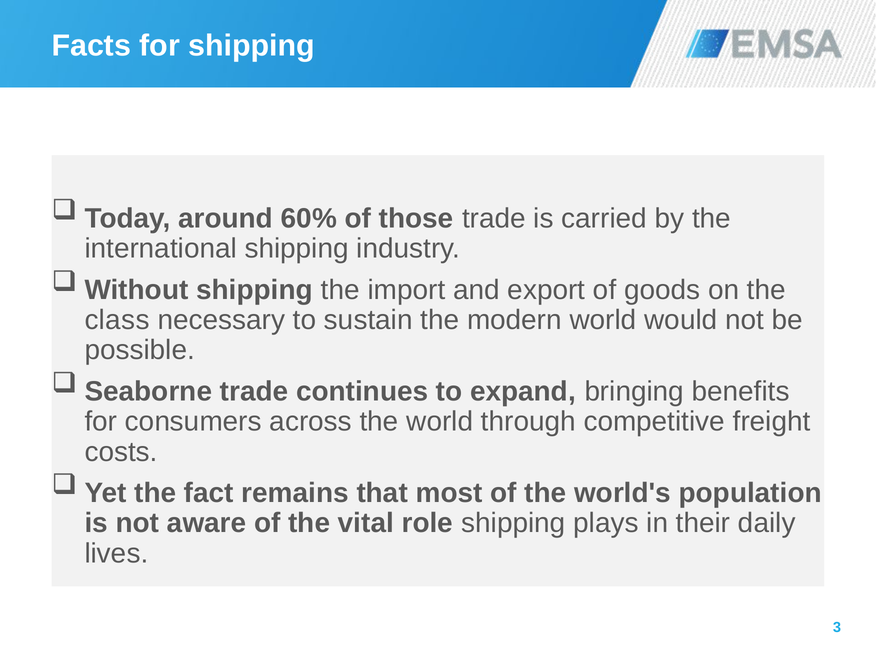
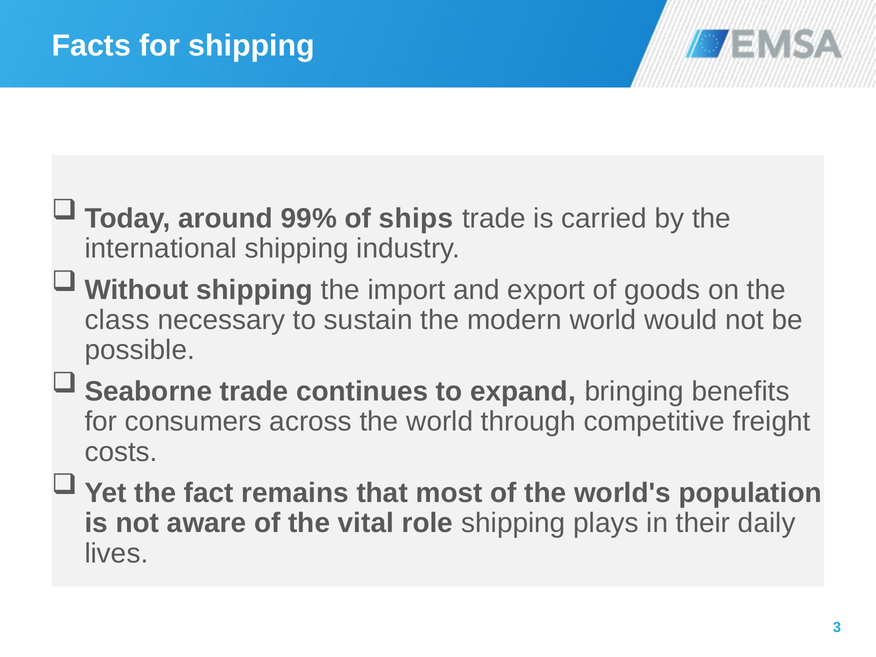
60%: 60% -> 99%
those: those -> ships
